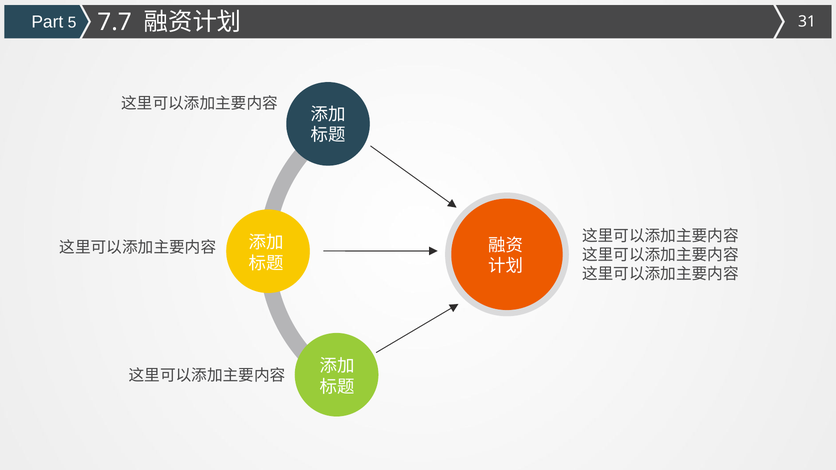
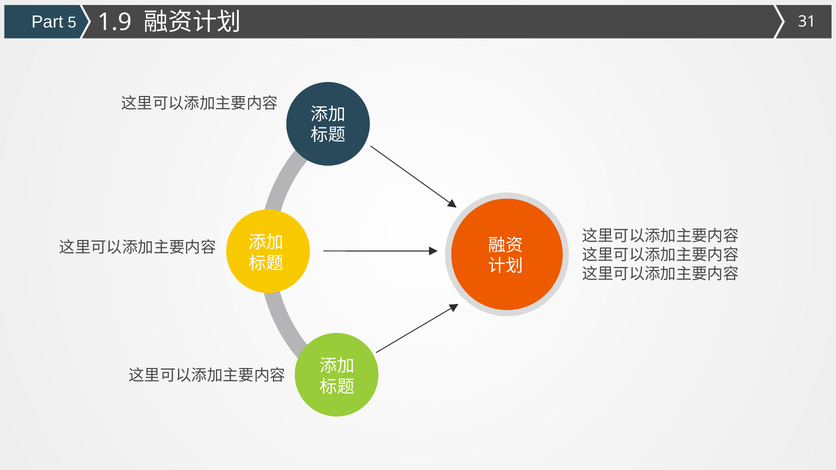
7.7: 7.7 -> 1.9
